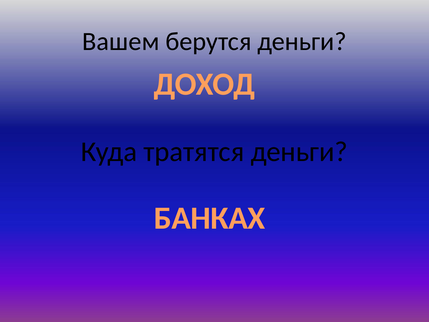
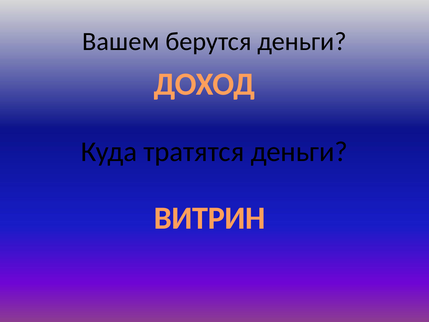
БАНКАХ: БАНКАХ -> ВИТРИН
